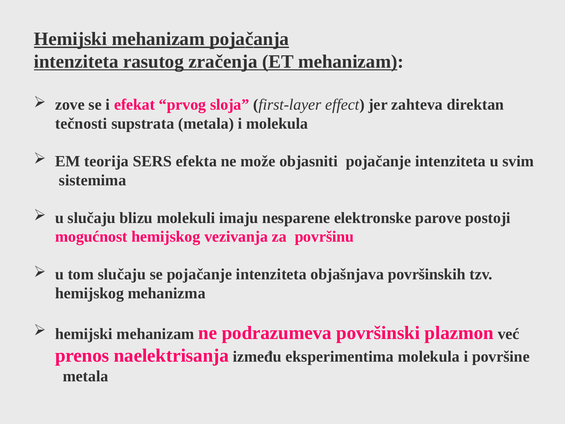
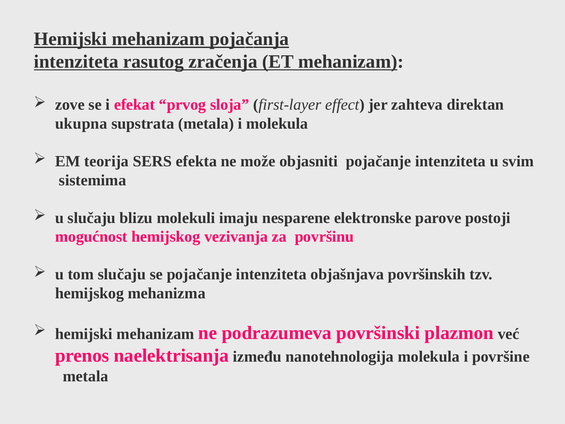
tečnosti: tečnosti -> ukupna
eksperimentima: eksperimentima -> nanotehnologija
